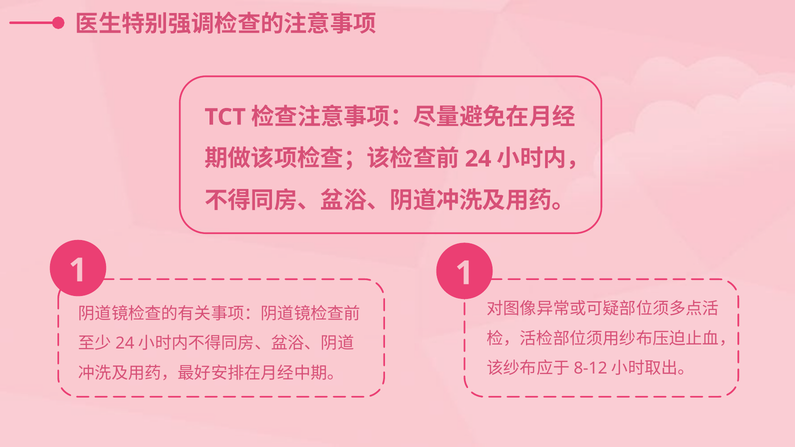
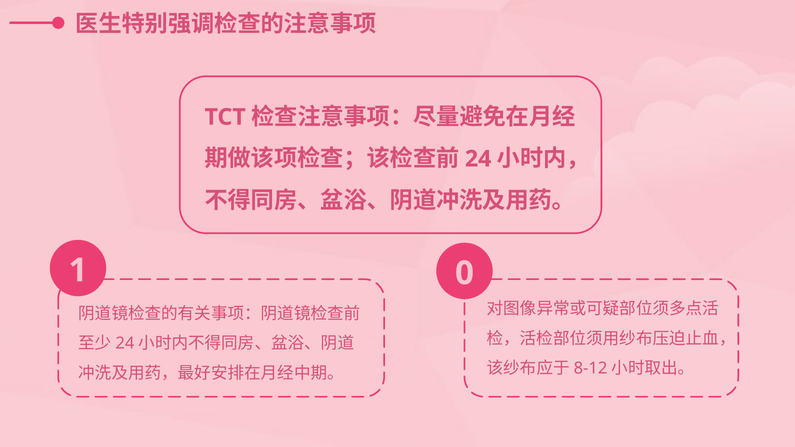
1 1: 1 -> 0
